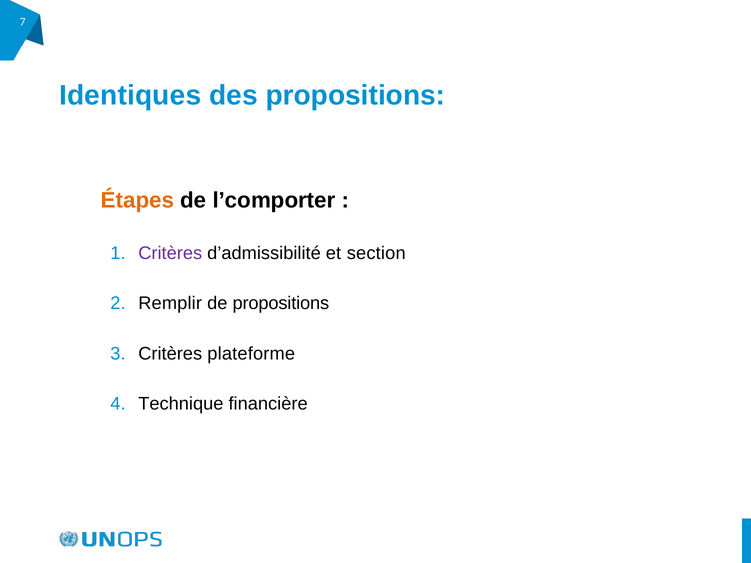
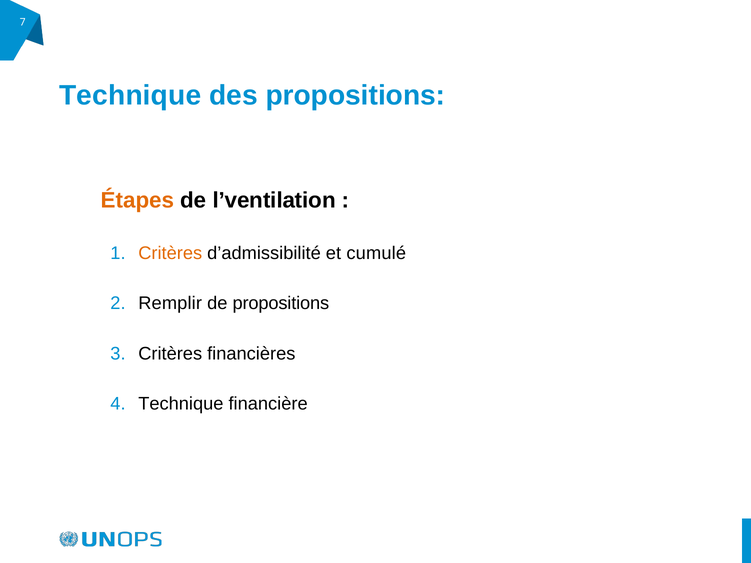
Identiques at (130, 95): Identiques -> Technique
l’comporter: l’comporter -> l’ventilation
Critères at (170, 253) colour: purple -> orange
section: section -> cumulé
plateforme: plateforme -> financières
